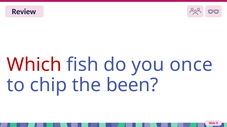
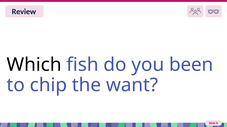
Which colour: red -> black
once: once -> been
been: been -> want
